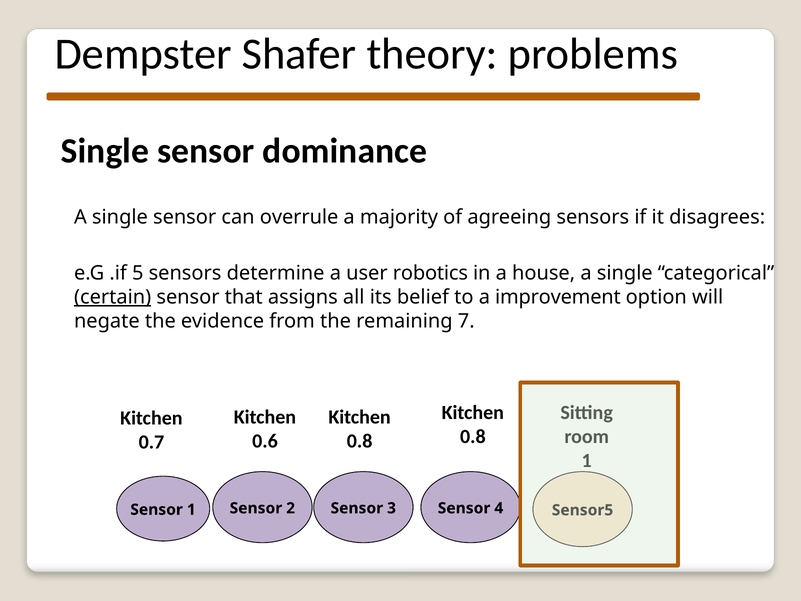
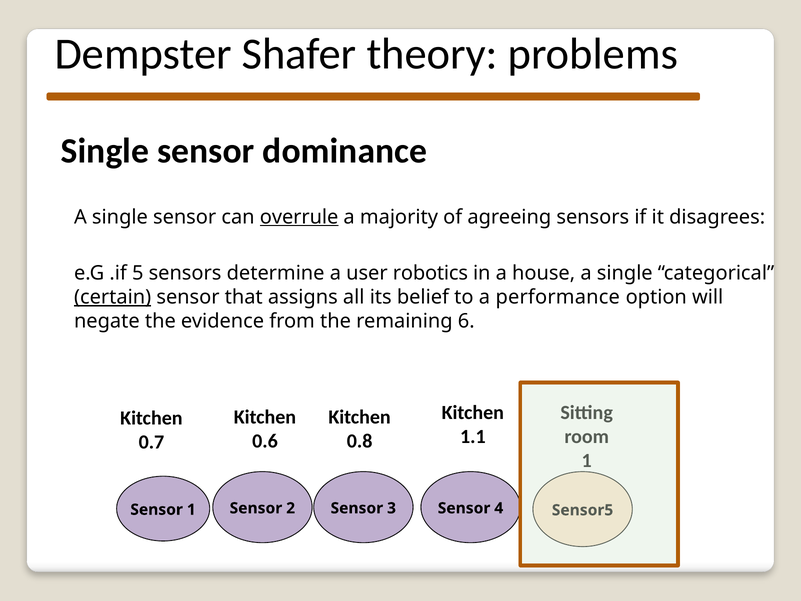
overrule underline: none -> present
improvement: improvement -> performance
7: 7 -> 6
0.8 at (473, 436): 0.8 -> 1.1
